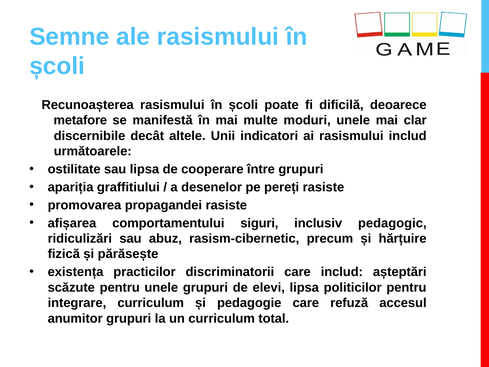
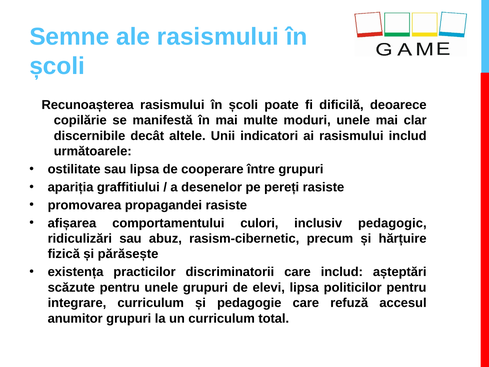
metafore: metafore -> copilărie
siguri: siguri -> culori
